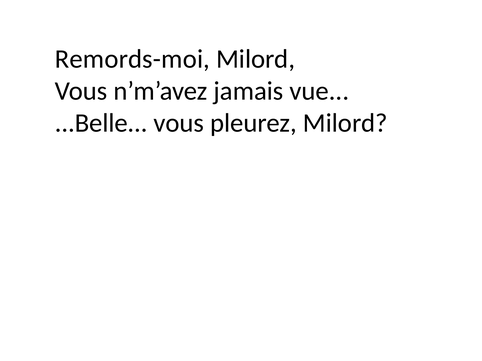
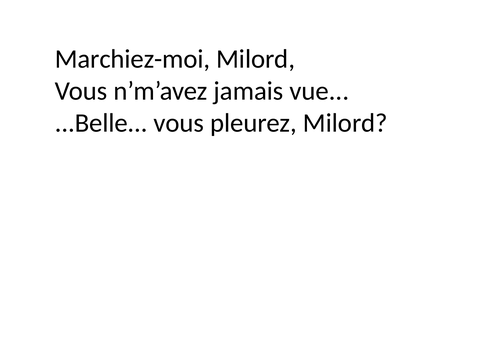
Remords-moi: Remords-moi -> Marchiez-moi
